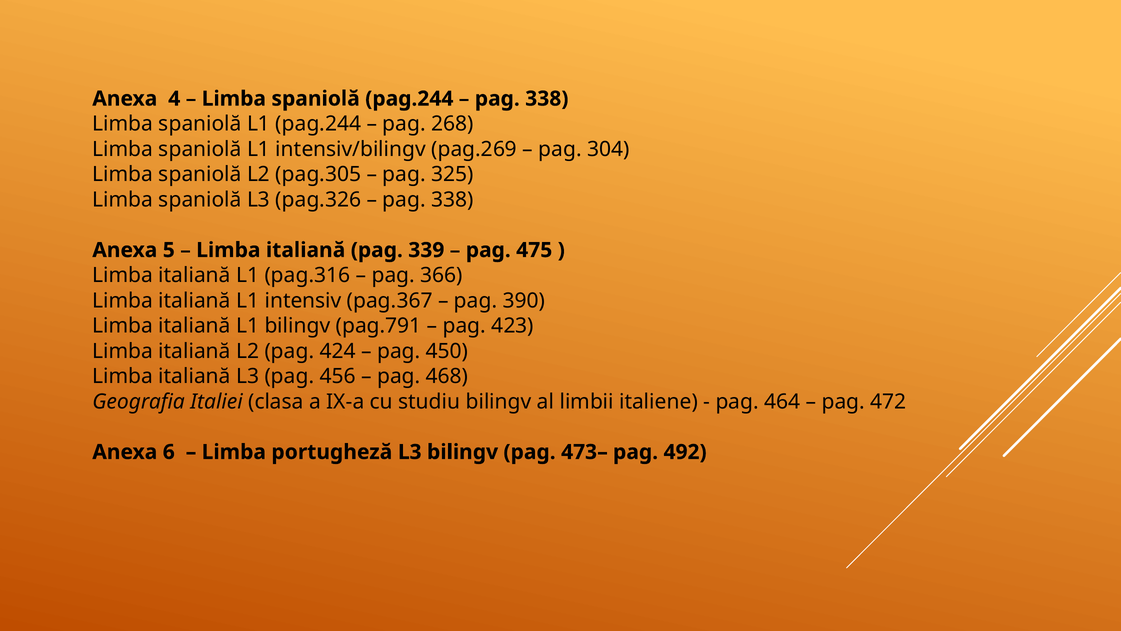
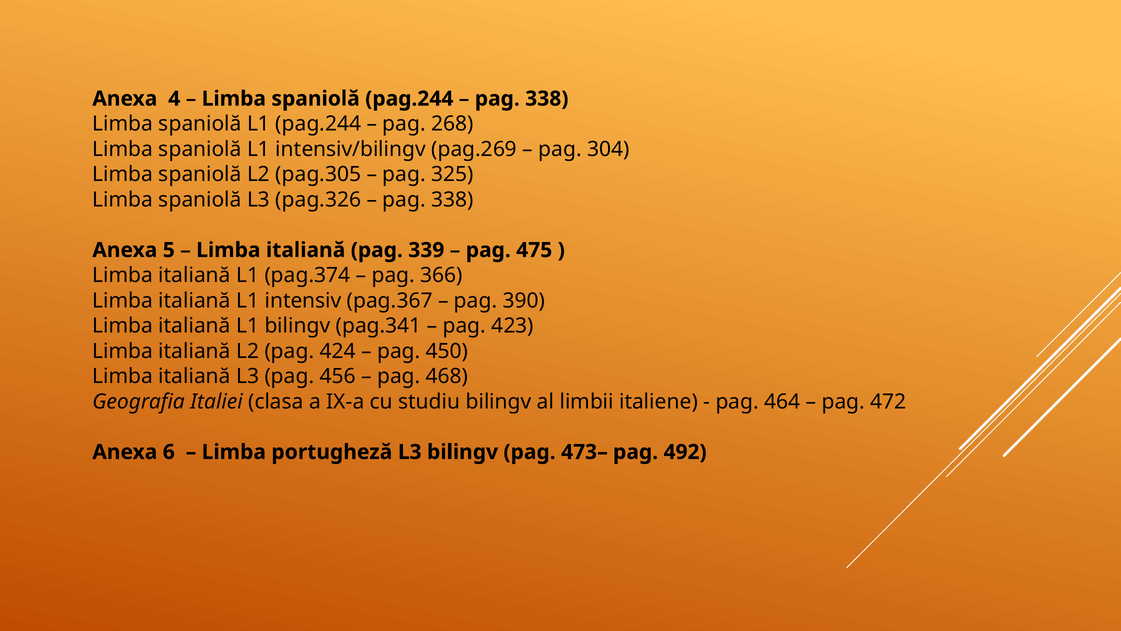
pag.316: pag.316 -> pag.374
pag.791: pag.791 -> pag.341
